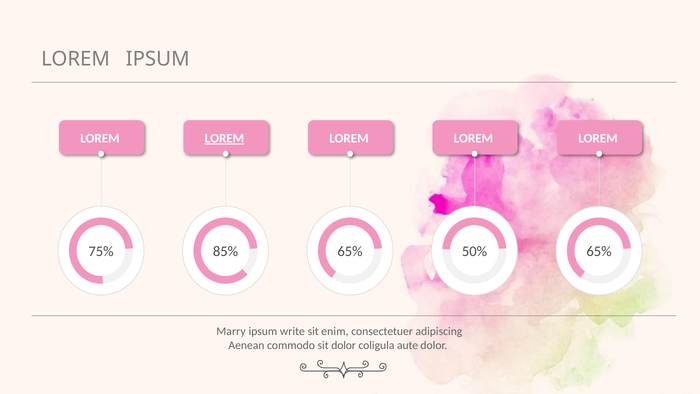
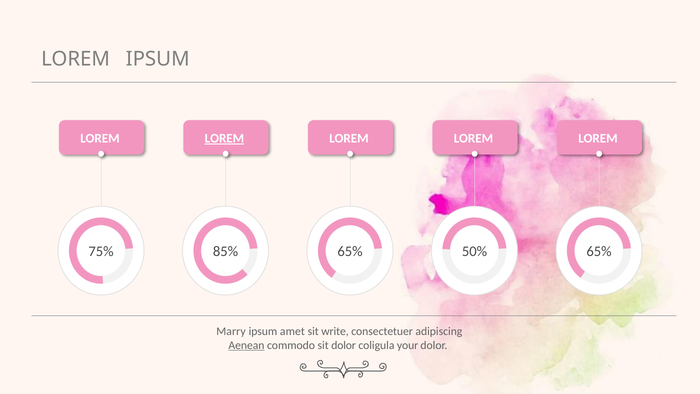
write: write -> amet
enim: enim -> write
Aenean underline: none -> present
aute: aute -> your
